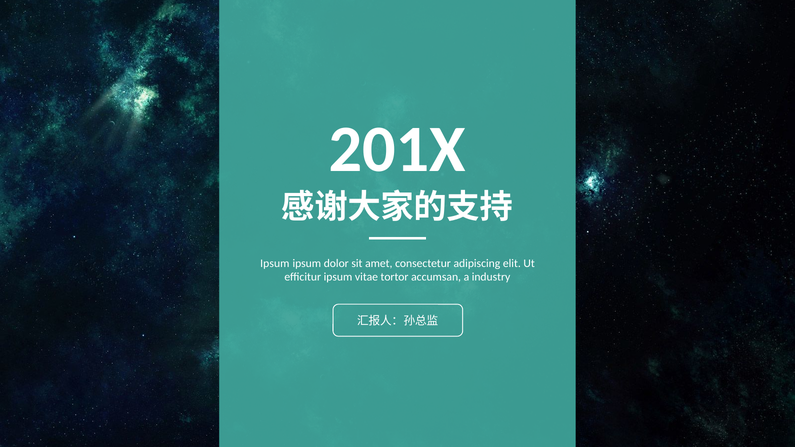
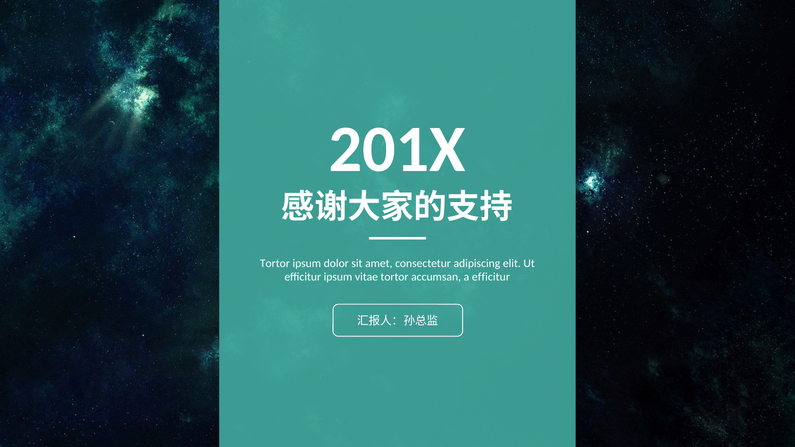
Ipsum at (275, 263): Ipsum -> Tortor
a industry: industry -> efficitur
